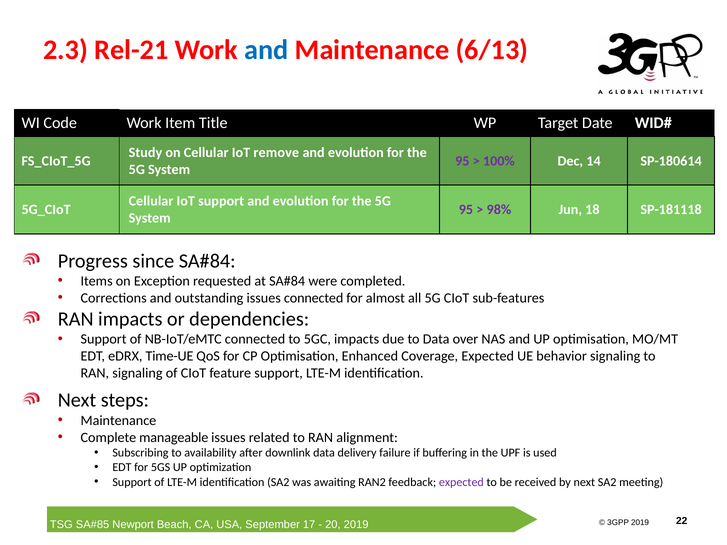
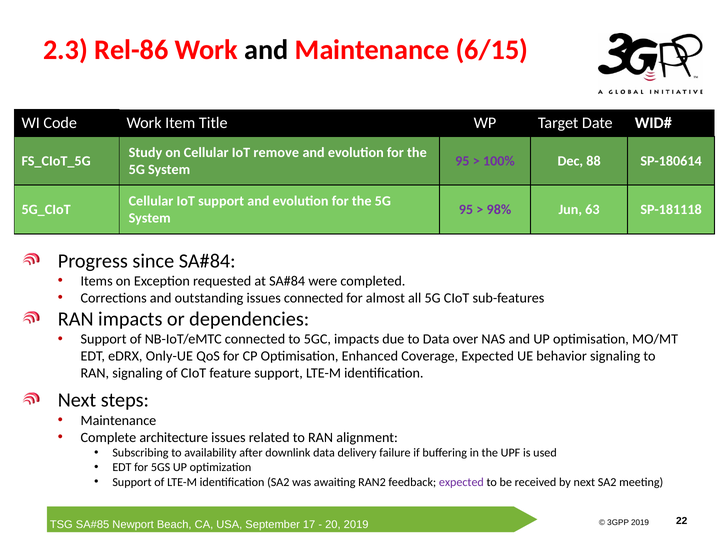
Rel-21: Rel-21 -> Rel-86
and at (266, 50) colour: blue -> black
6/13: 6/13 -> 6/15
14: 14 -> 88
18: 18 -> 63
Time-UE: Time-UE -> Only-UE
manageable: manageable -> architecture
